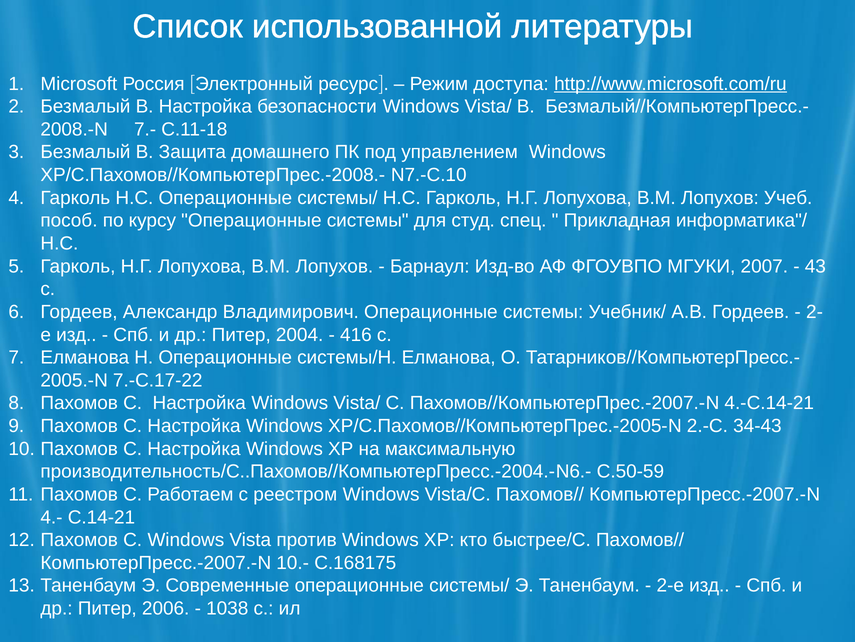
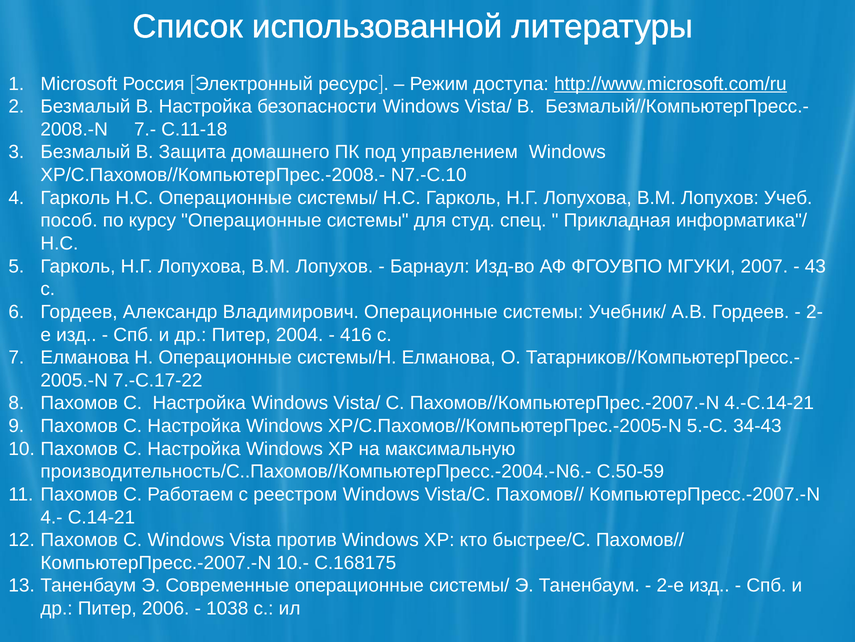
2.-С: 2.-С -> 5.-С
